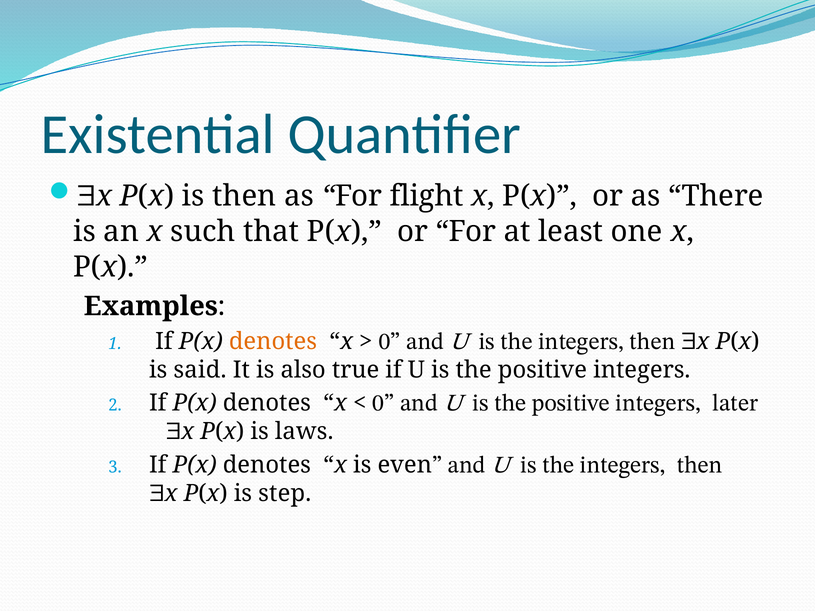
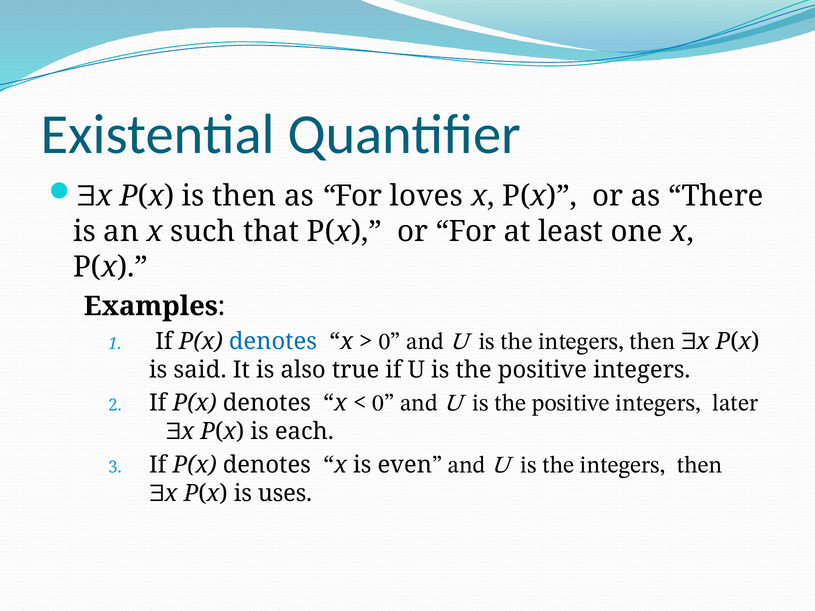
flight: flight -> loves
denotes at (273, 341) colour: orange -> blue
laws: laws -> each
step: step -> uses
